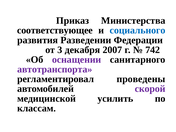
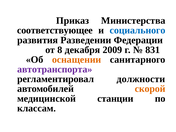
3: 3 -> 8
2007: 2007 -> 2009
742: 742 -> 831
оснащении colour: purple -> orange
проведены: проведены -> должности
скорой colour: purple -> orange
усилить: усилить -> станции
